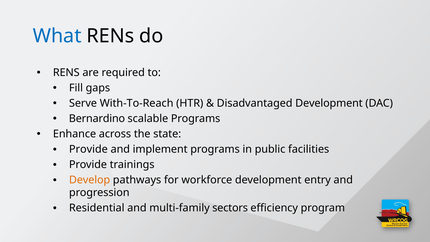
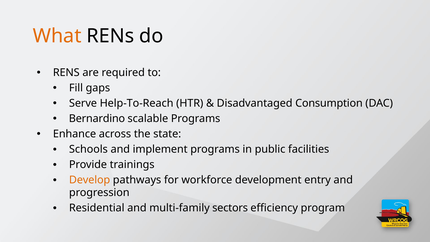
What colour: blue -> orange
With-To-Reach: With-To-Reach -> Help-To-Reach
Disadvantaged Development: Development -> Consumption
Provide at (88, 149): Provide -> Schools
